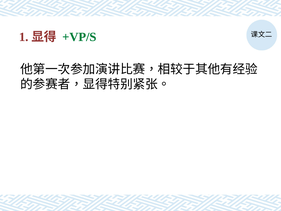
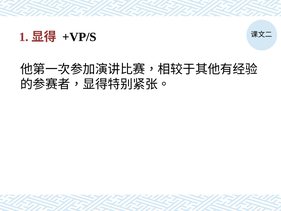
+VP/S colour: green -> black
